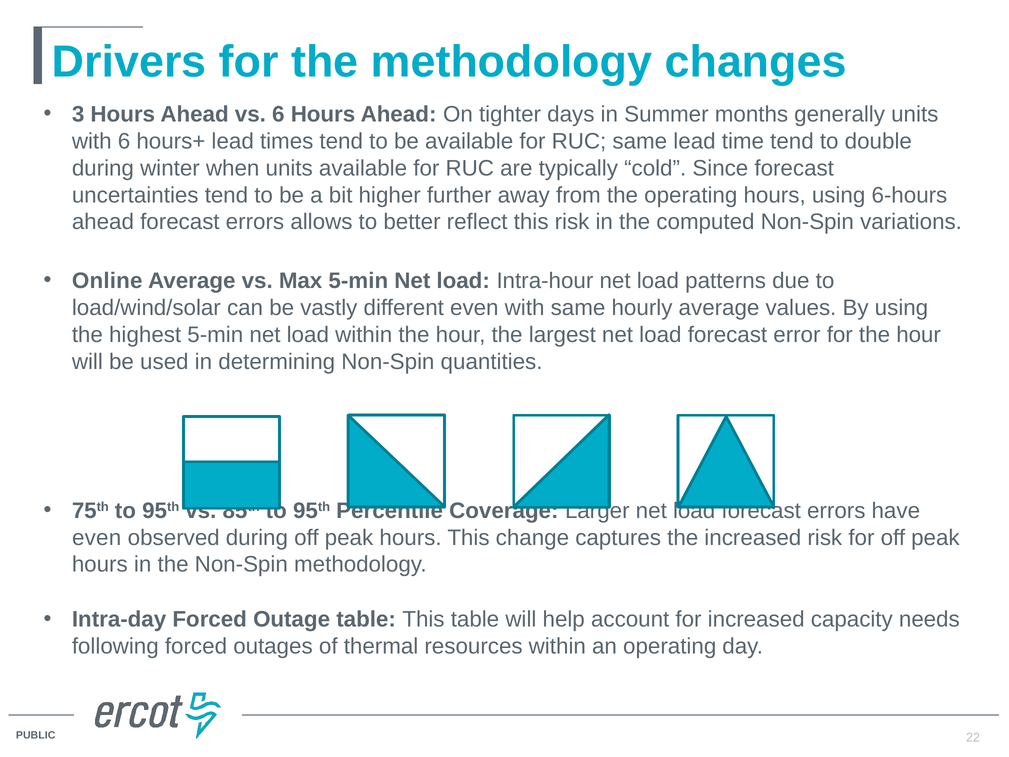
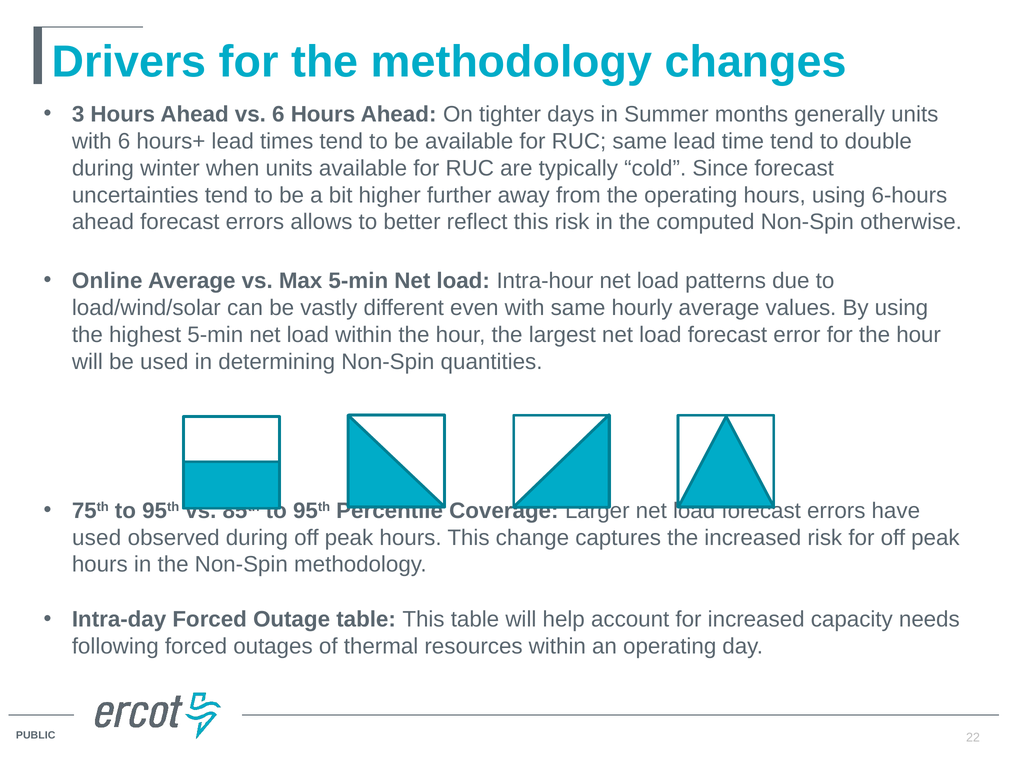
variations: variations -> otherwise
even at (97, 537): even -> used
